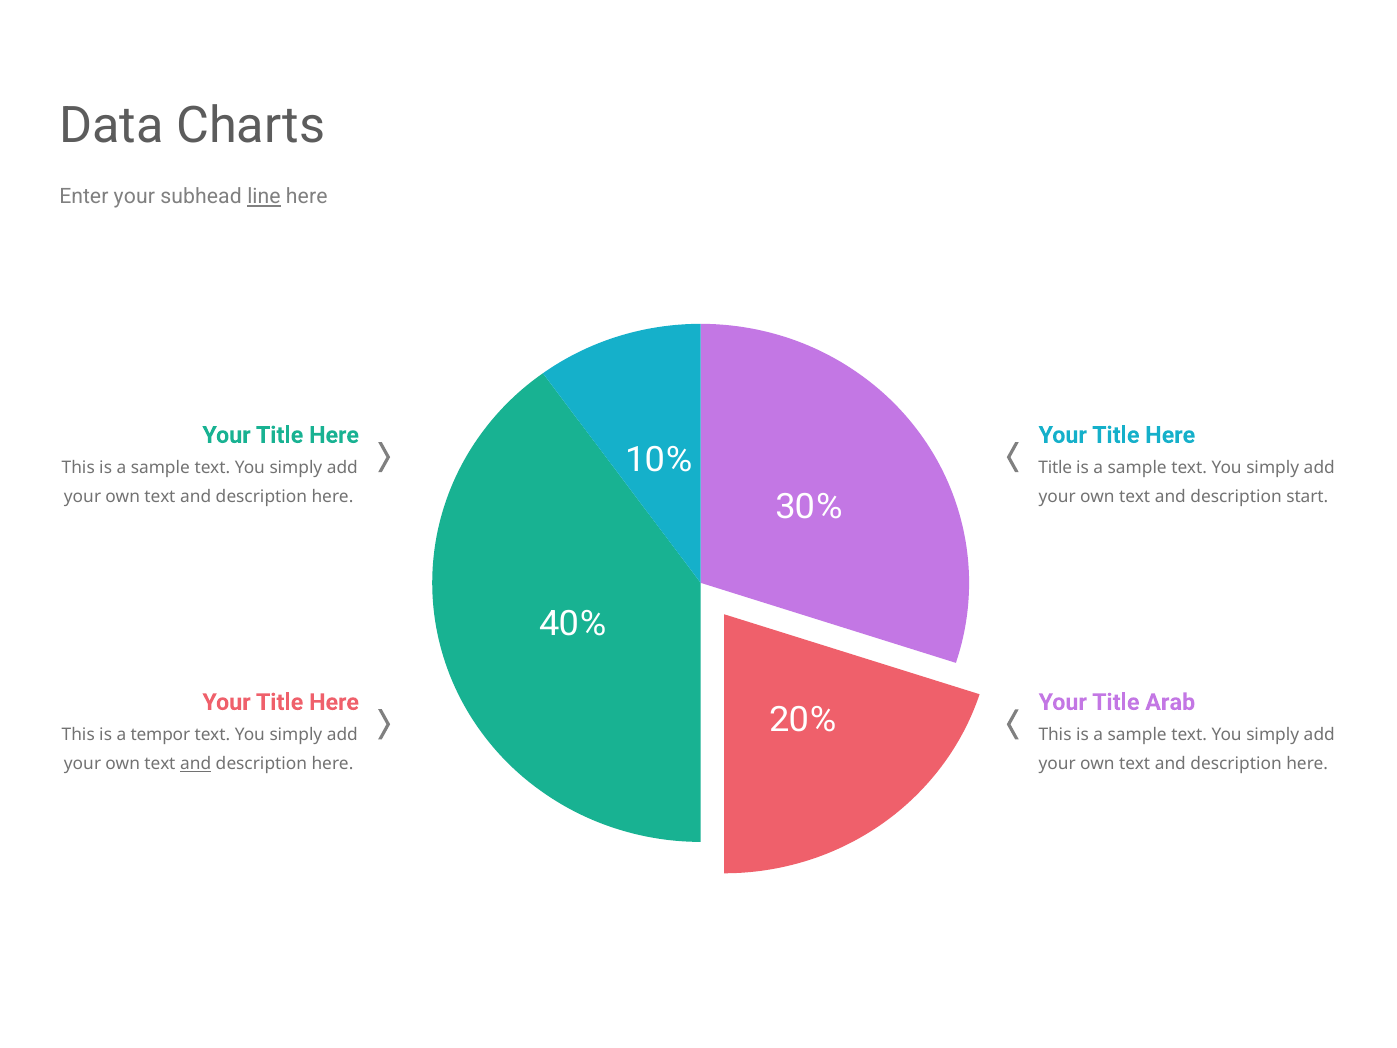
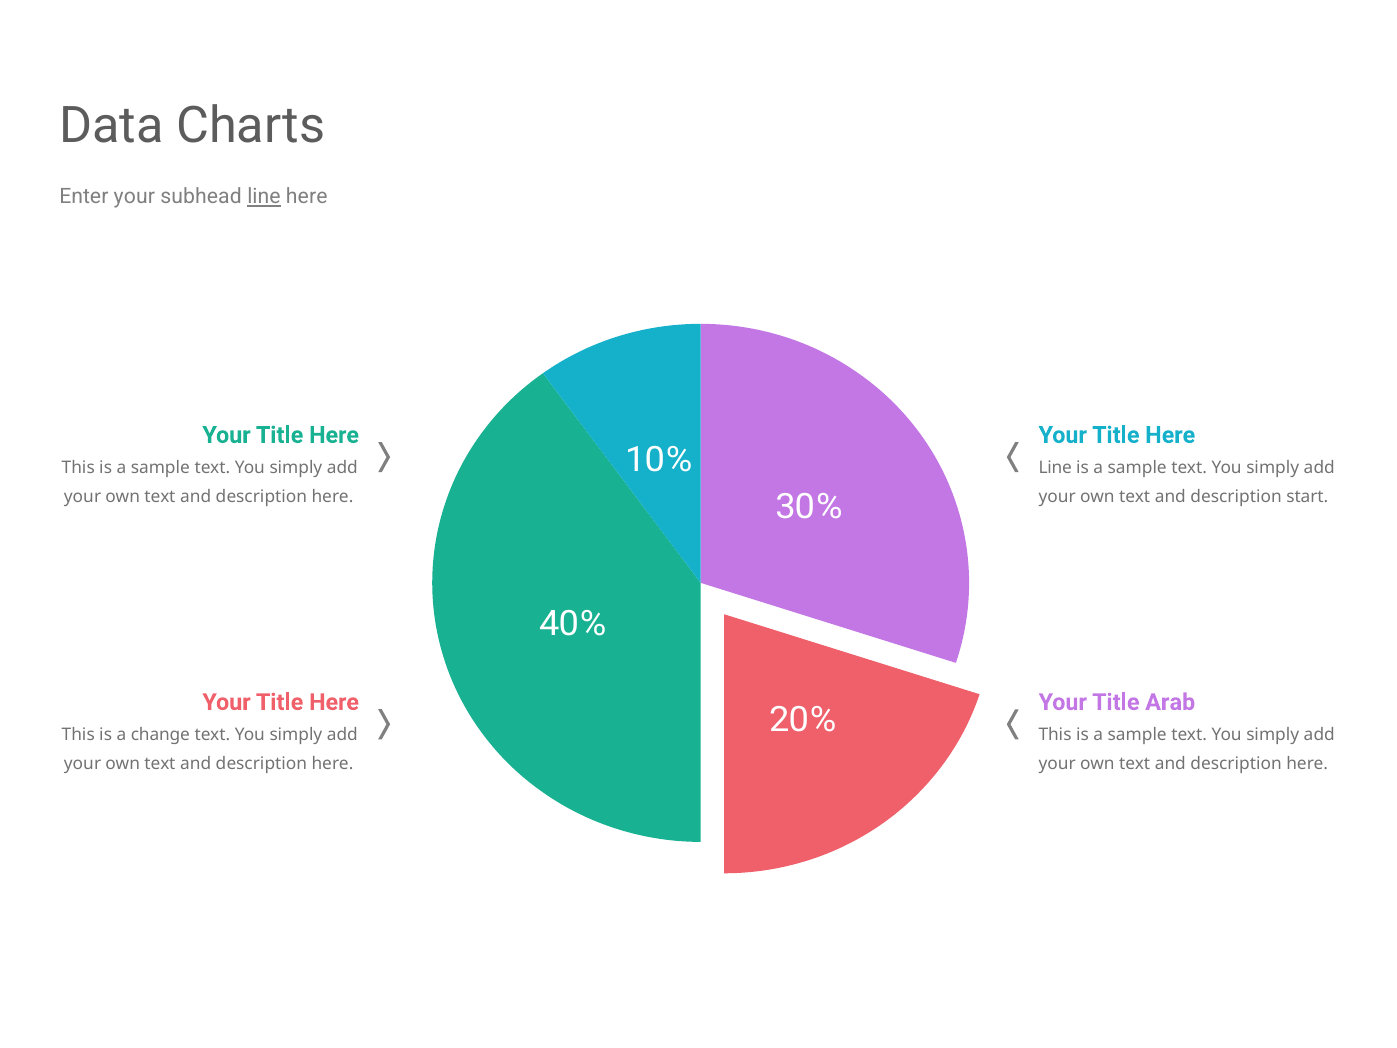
Title at (1055, 468): Title -> Line
tempor: tempor -> change
and at (196, 764) underline: present -> none
